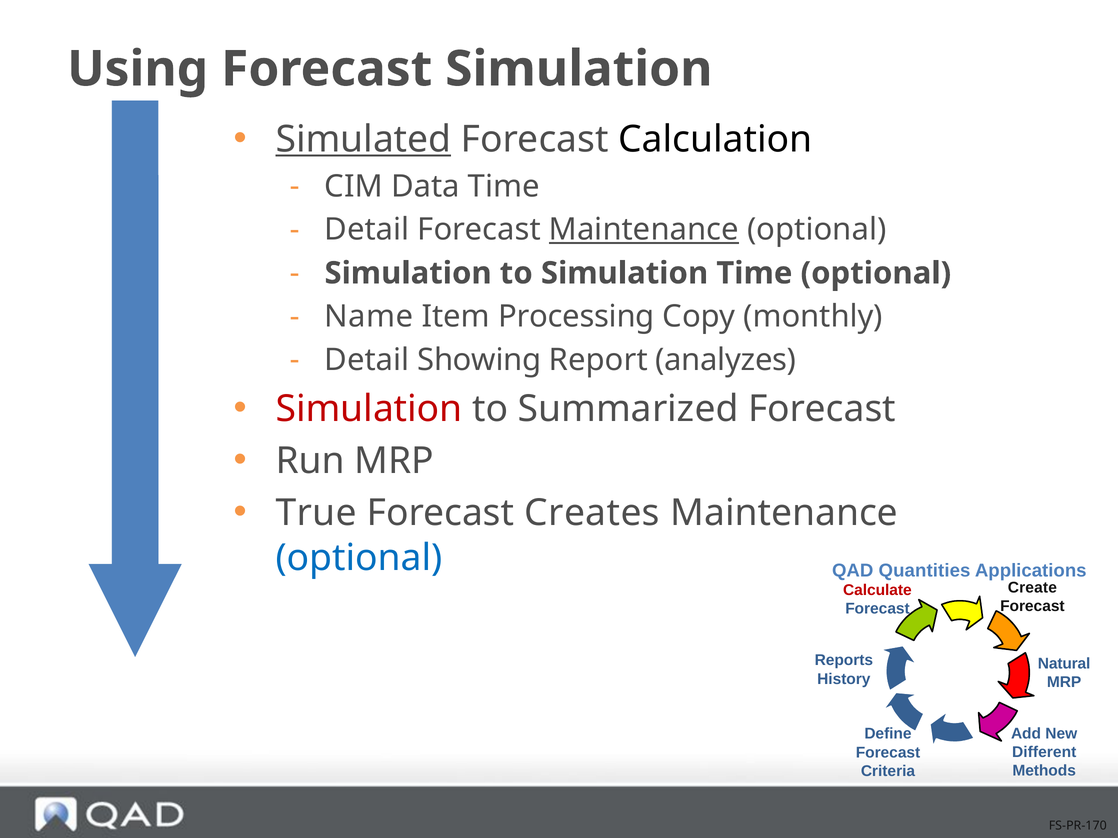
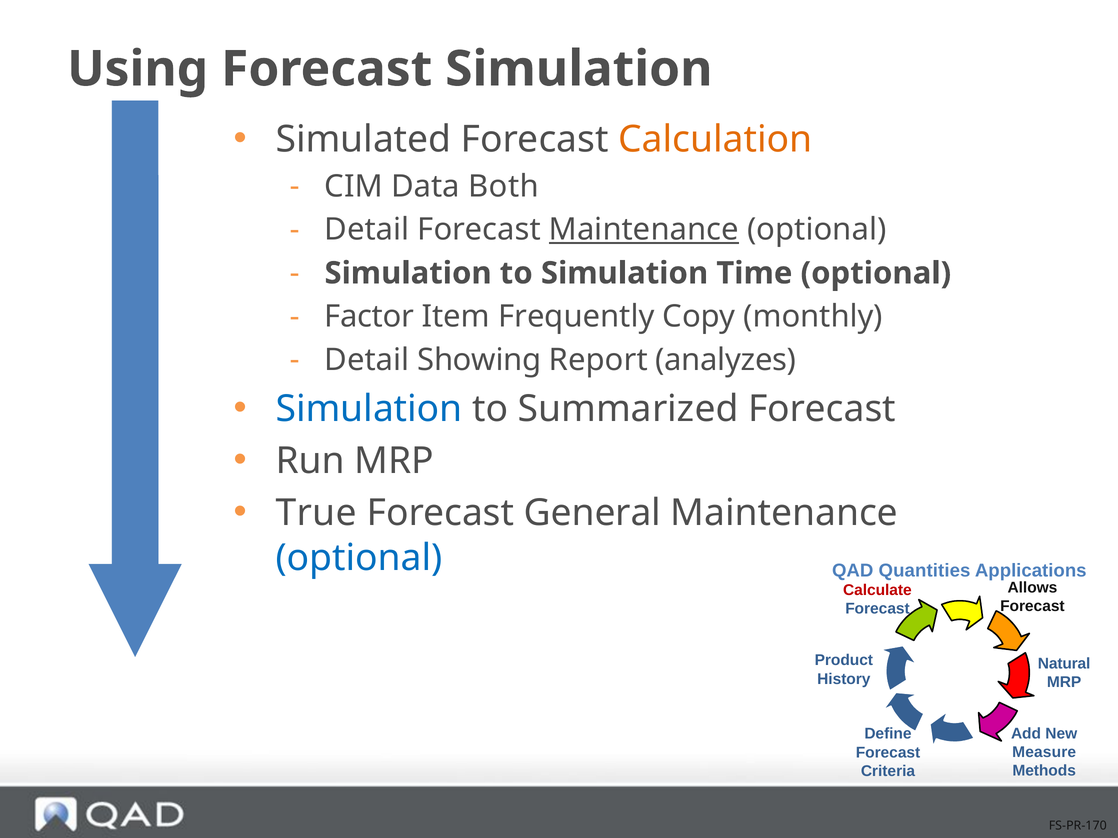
Simulated underline: present -> none
Calculation colour: black -> orange
Data Time: Time -> Both
Name: Name -> Factor
Processing: Processing -> Frequently
Simulation at (369, 409) colour: red -> blue
Creates: Creates -> General
Create: Create -> Allows
Reports: Reports -> Product
Different: Different -> Measure
